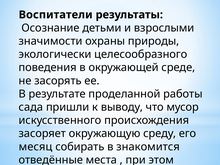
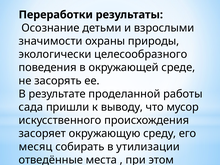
Воспитатели at (56, 15): Воспитатели -> Переработки
знакомится: знакомится -> утилизации
